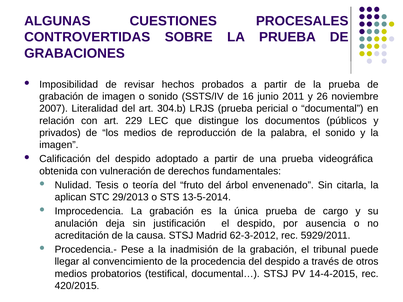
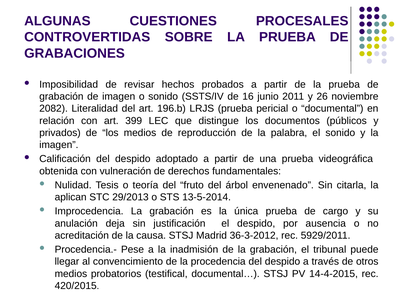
2007: 2007 -> 2082
304.b: 304.b -> 196.b
229: 229 -> 399
62-3-2012: 62-3-2012 -> 36-3-2012
